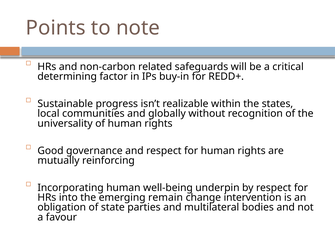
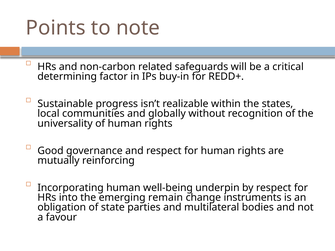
intervention: intervention -> instruments
